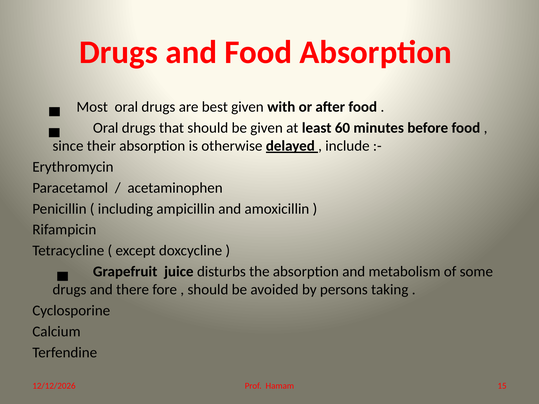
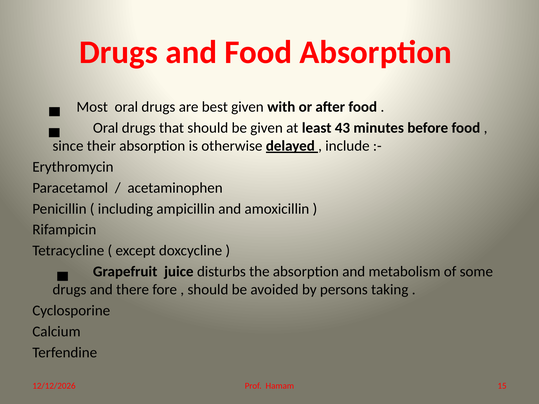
60: 60 -> 43
